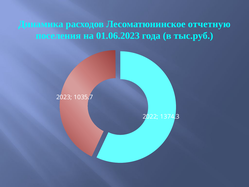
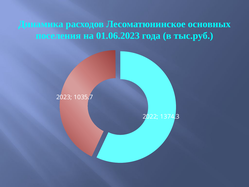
отчетную: отчетную -> основных
